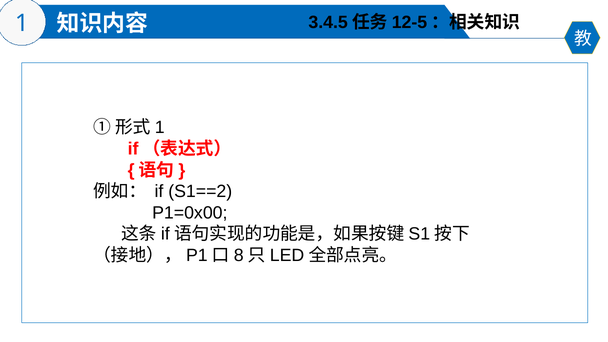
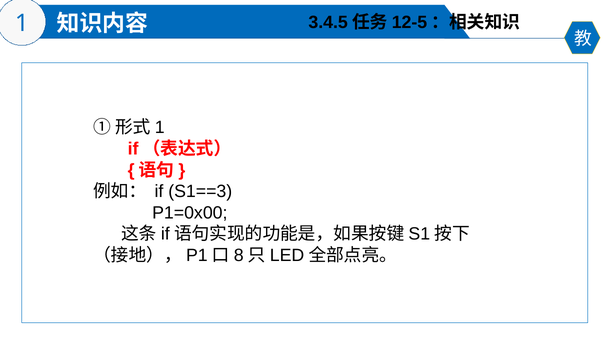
S1==2: S1==2 -> S1==3
